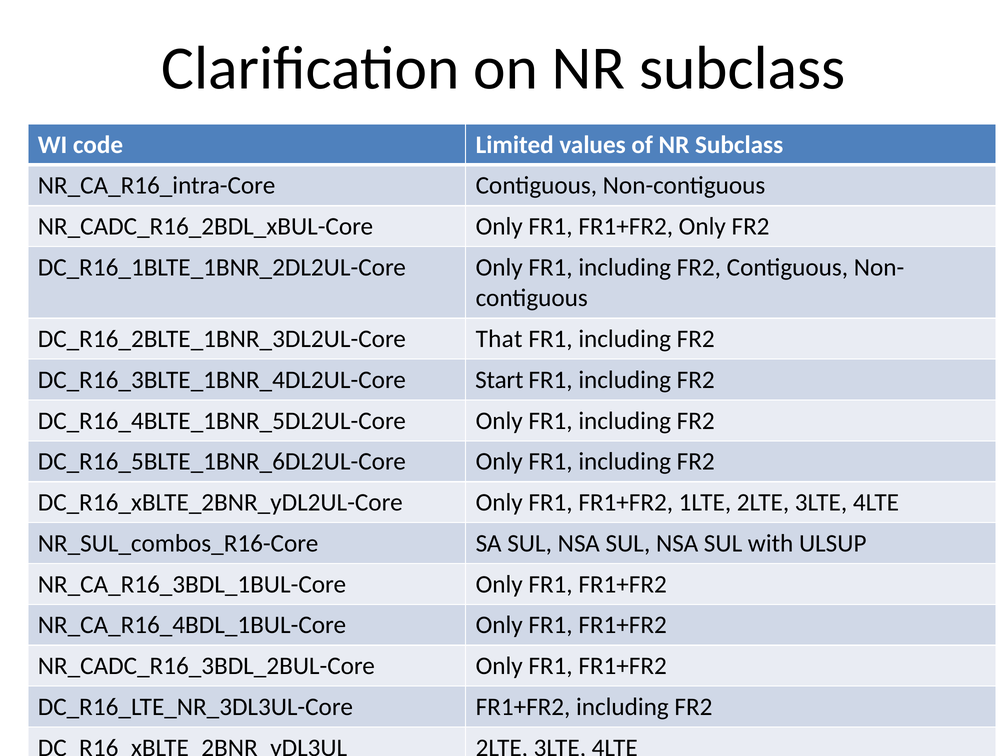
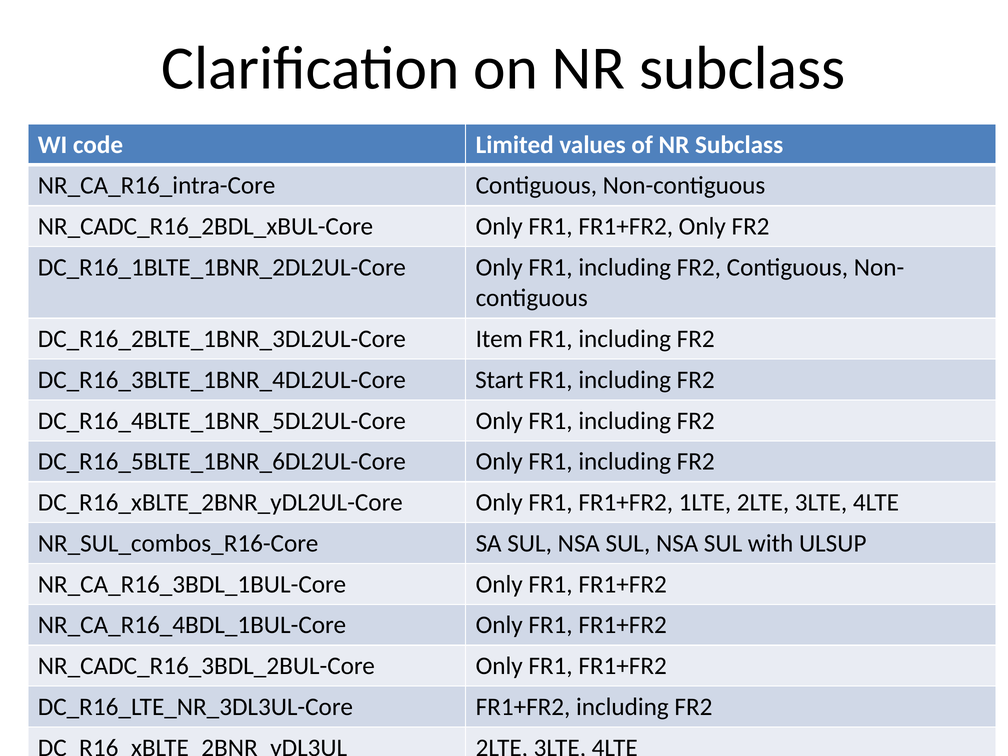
That: That -> Item
